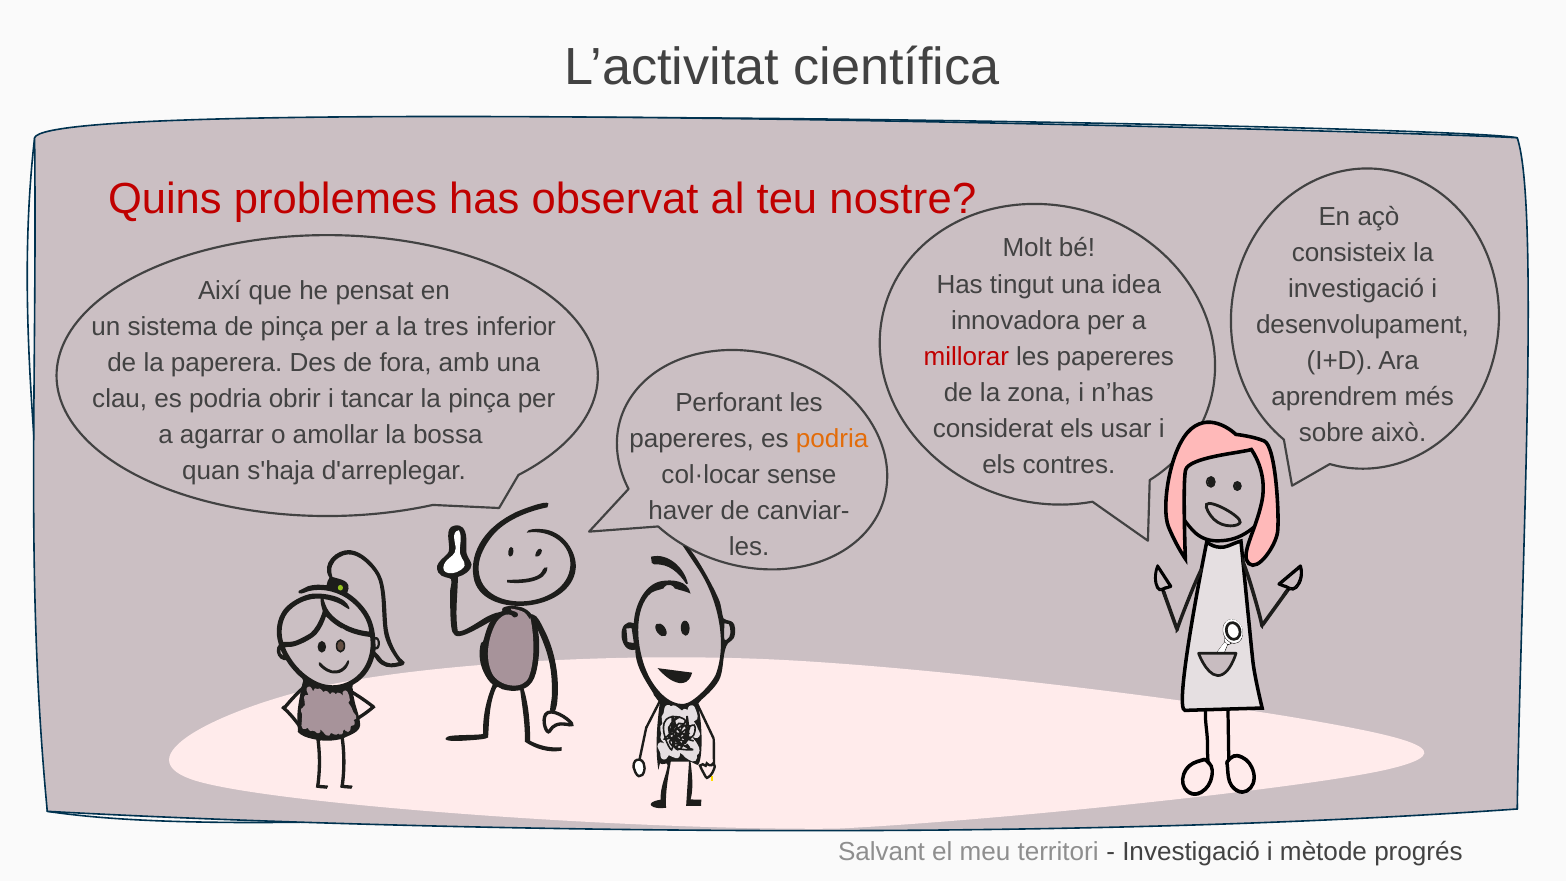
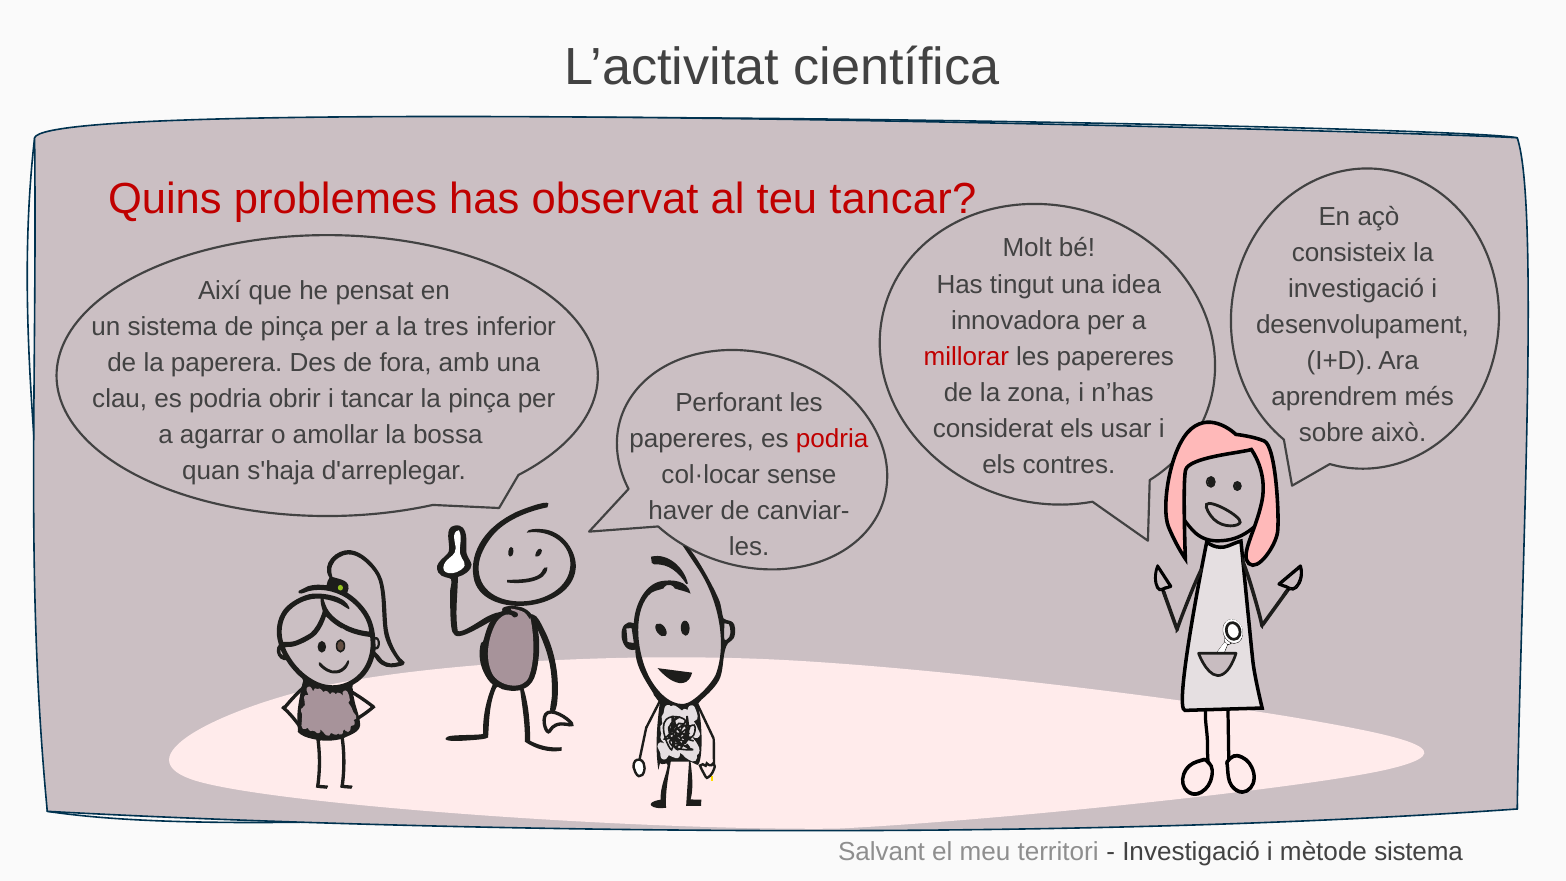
teu nostre: nostre -> tancar
podria at (832, 439) colour: orange -> red
mètode progrés: progrés -> sistema
